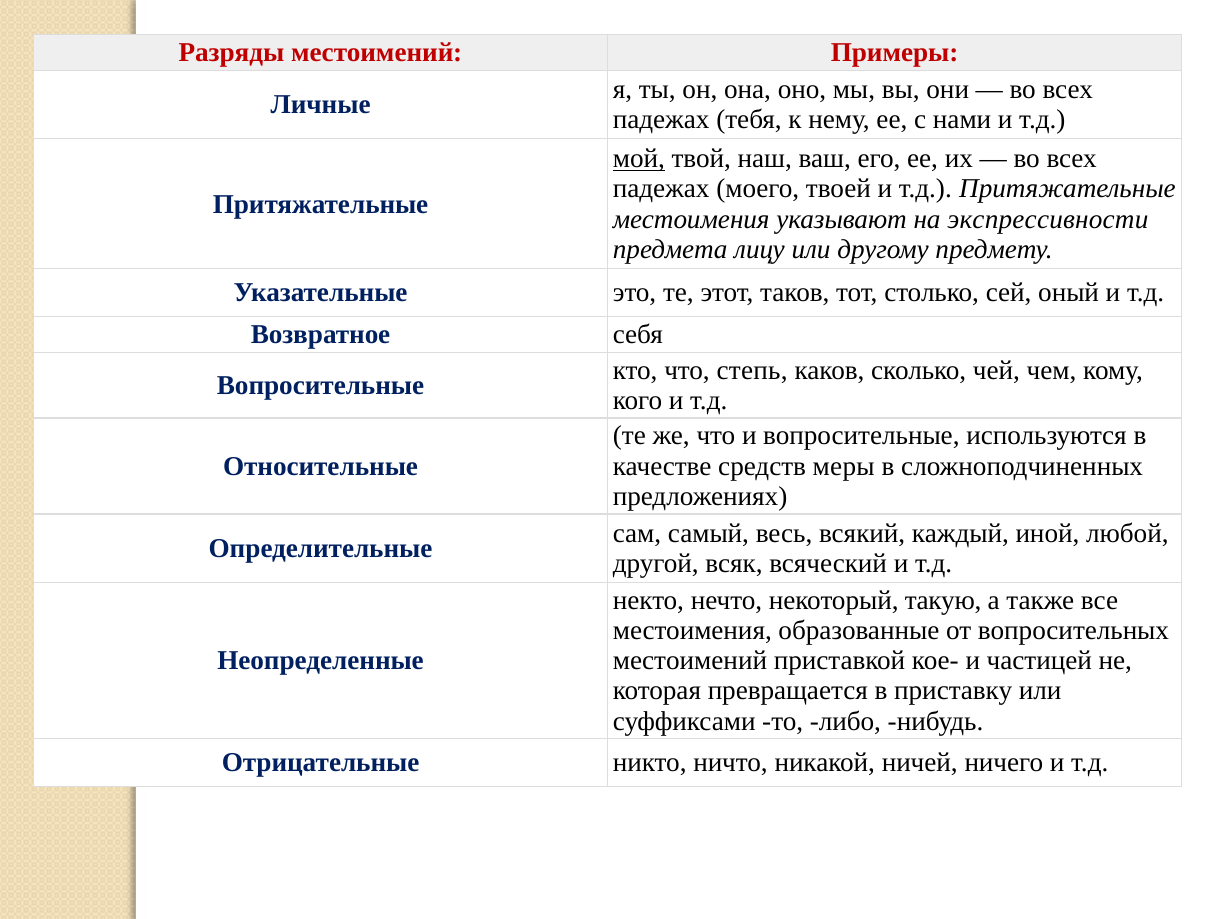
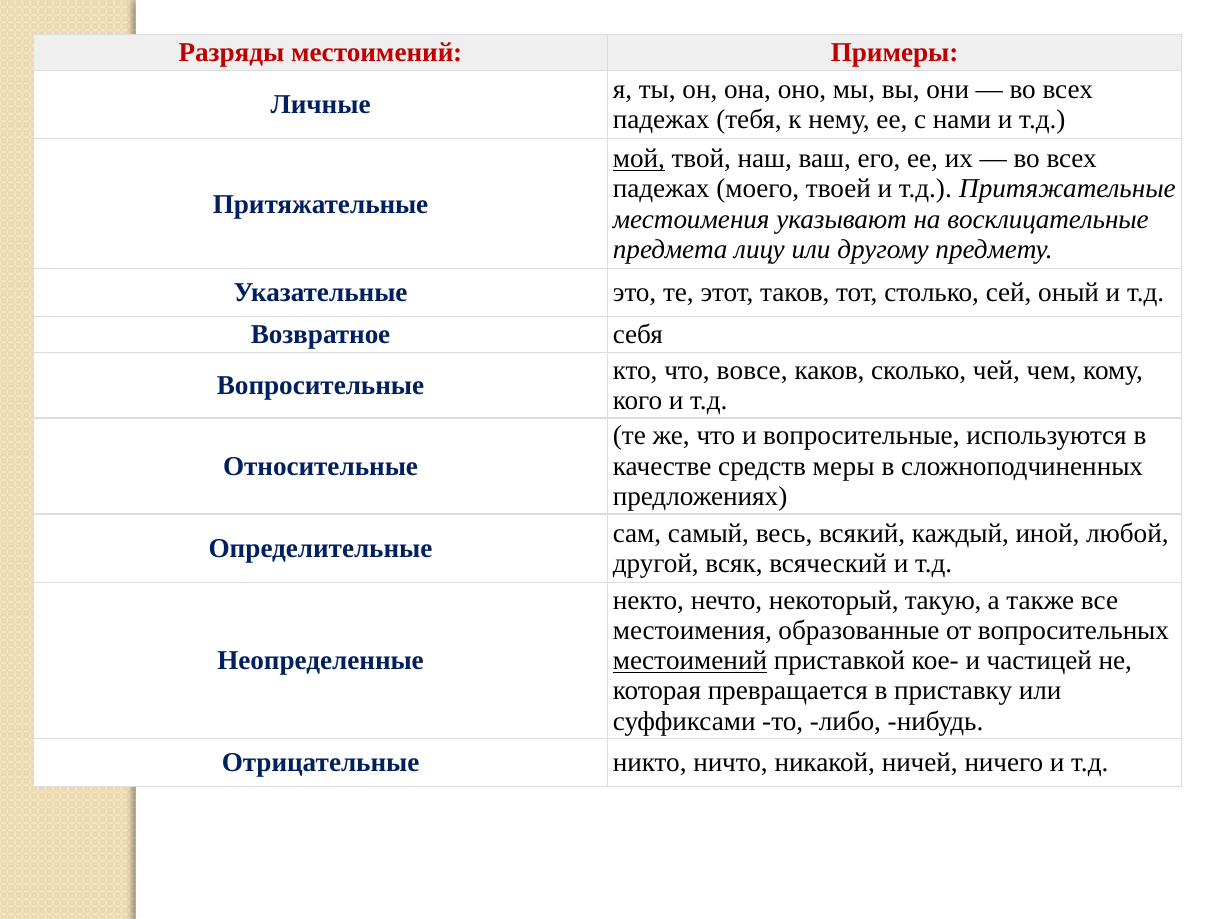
экспрессивности: экспрессивности -> восклицательные
степь: степь -> вовсе
местоимений at (690, 661) underline: none -> present
